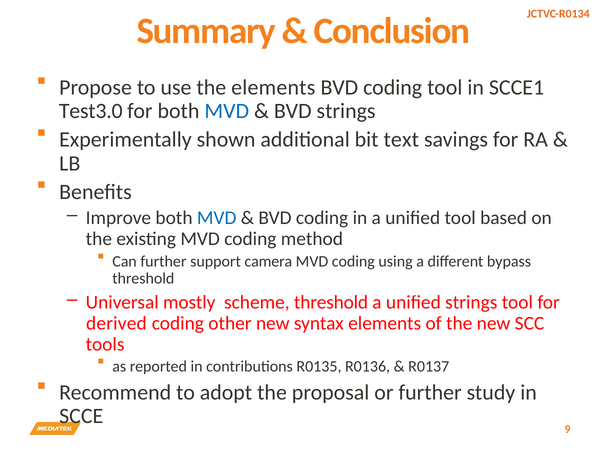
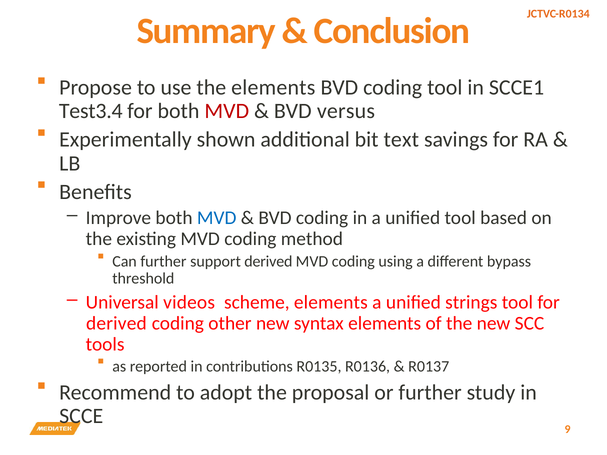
Test3.0: Test3.0 -> Test3.4
MVD at (227, 111) colour: blue -> red
BVD strings: strings -> versus
support camera: camera -> derived
mostly: mostly -> videos
scheme threshold: threshold -> elements
